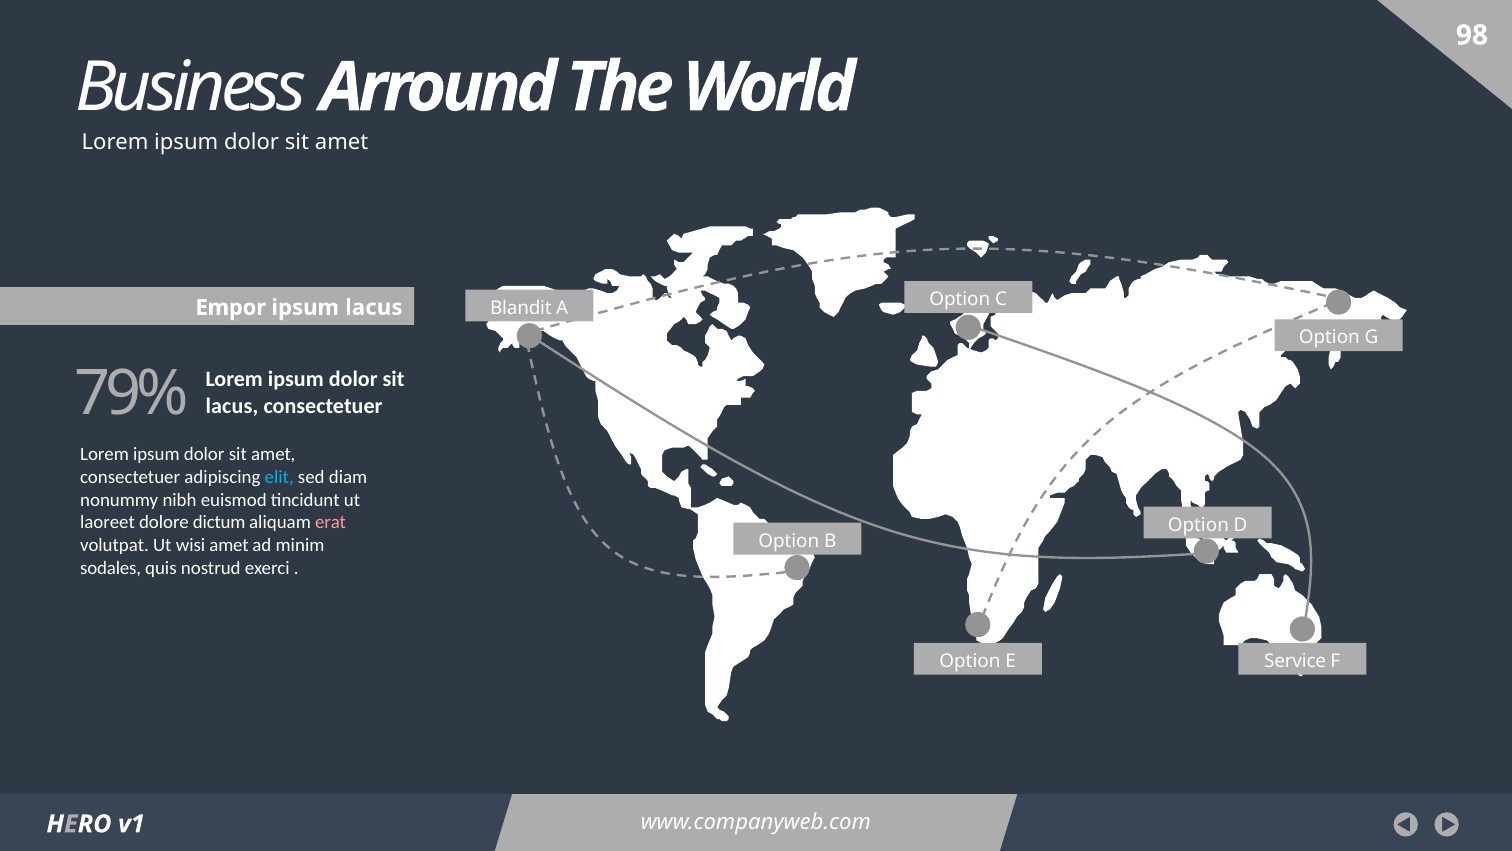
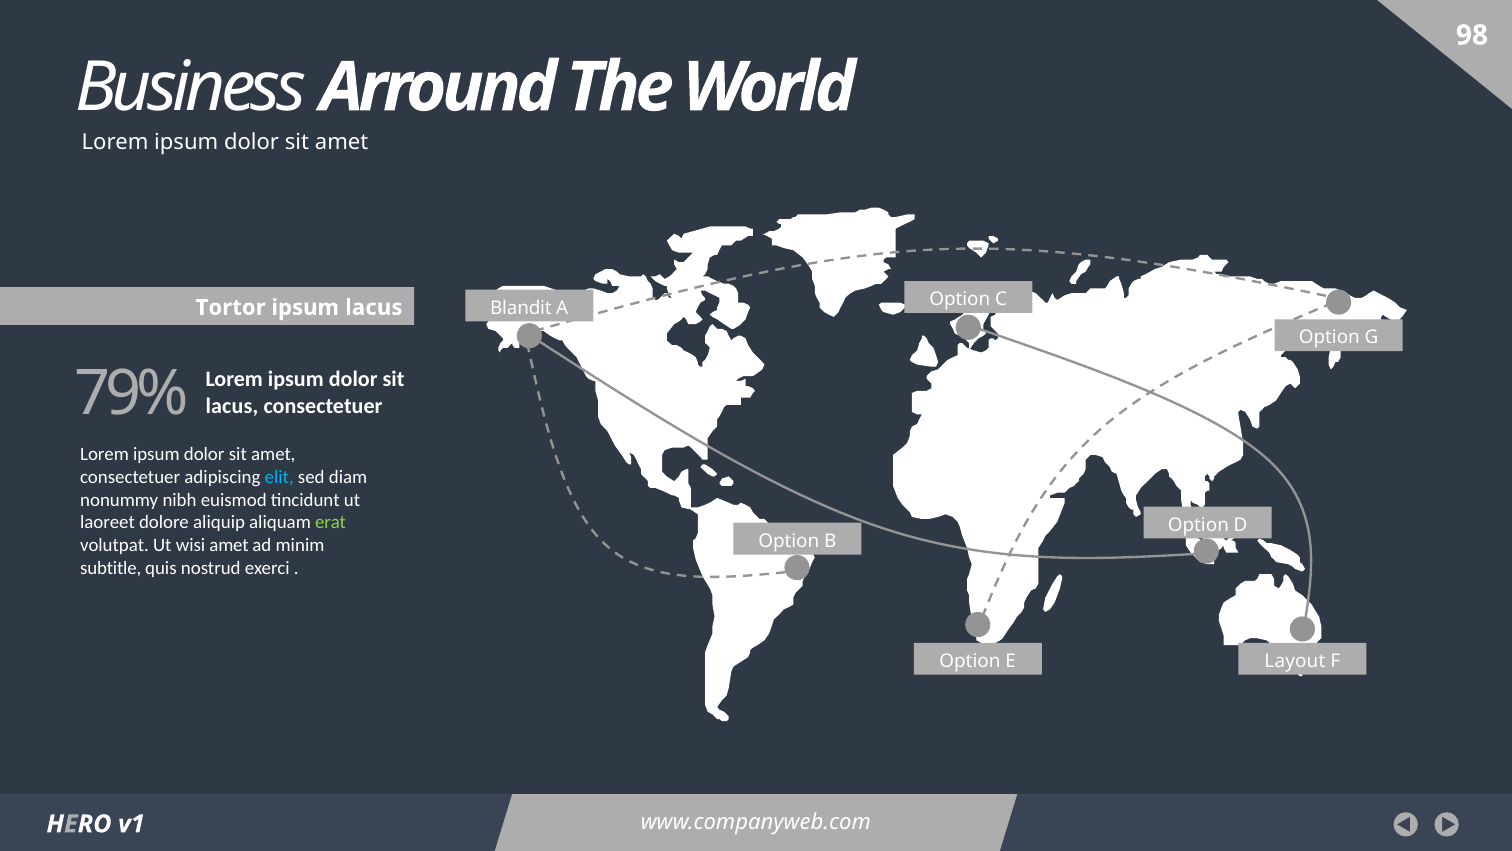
Empor: Empor -> Tortor
dictum: dictum -> aliquip
erat colour: pink -> light green
sodales: sodales -> subtitle
Service: Service -> Layout
